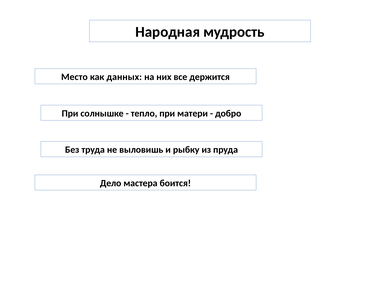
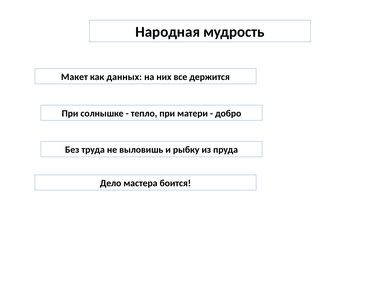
Место: Место -> Макет
